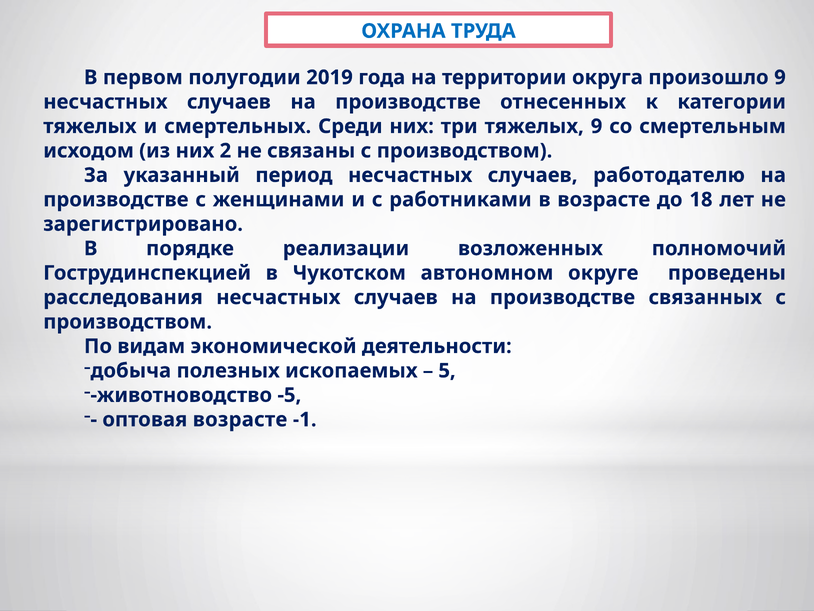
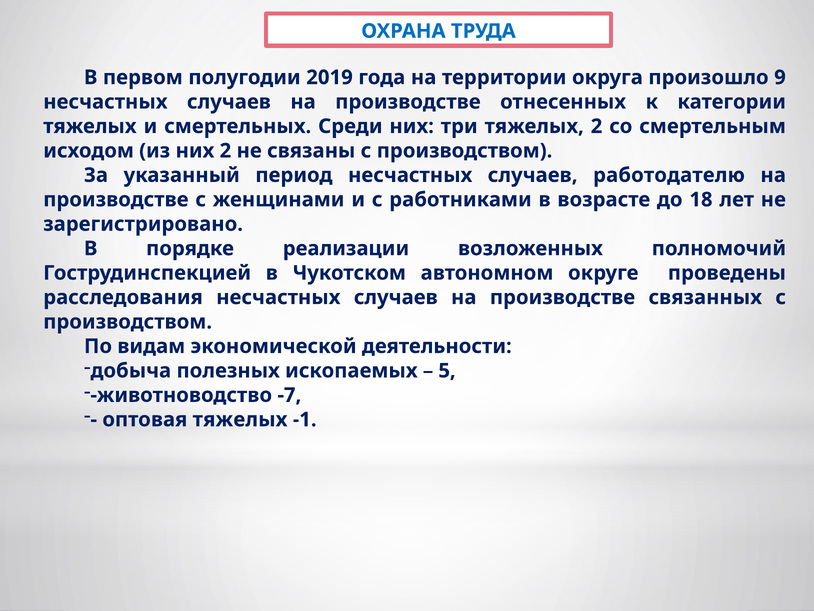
тяжелых 9: 9 -> 2
-5: -5 -> -7
оптовая возрасте: возрасте -> тяжелых
